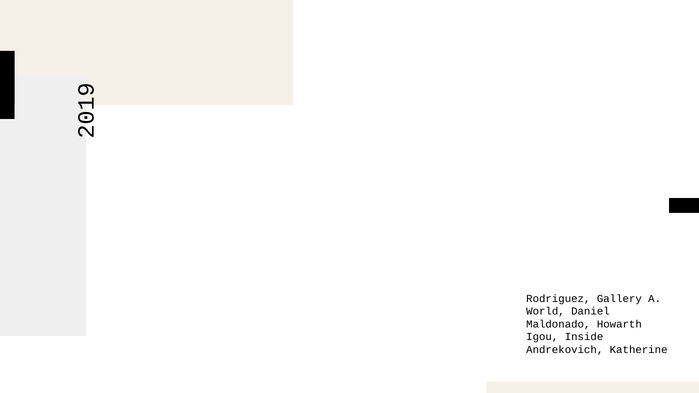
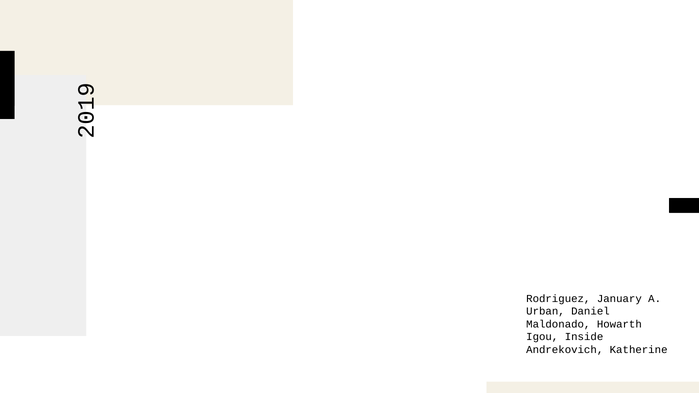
Gallery: Gallery -> January
World: World -> Urban
